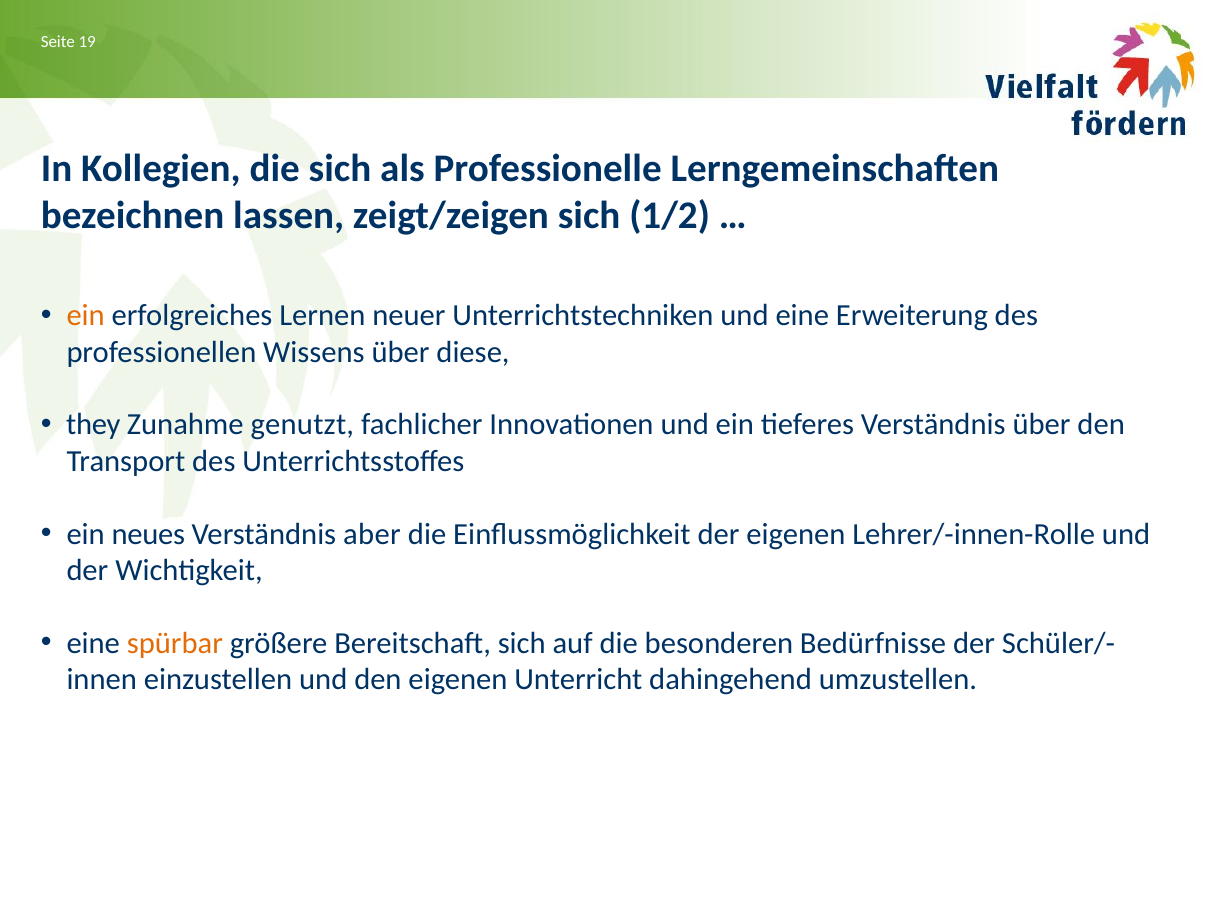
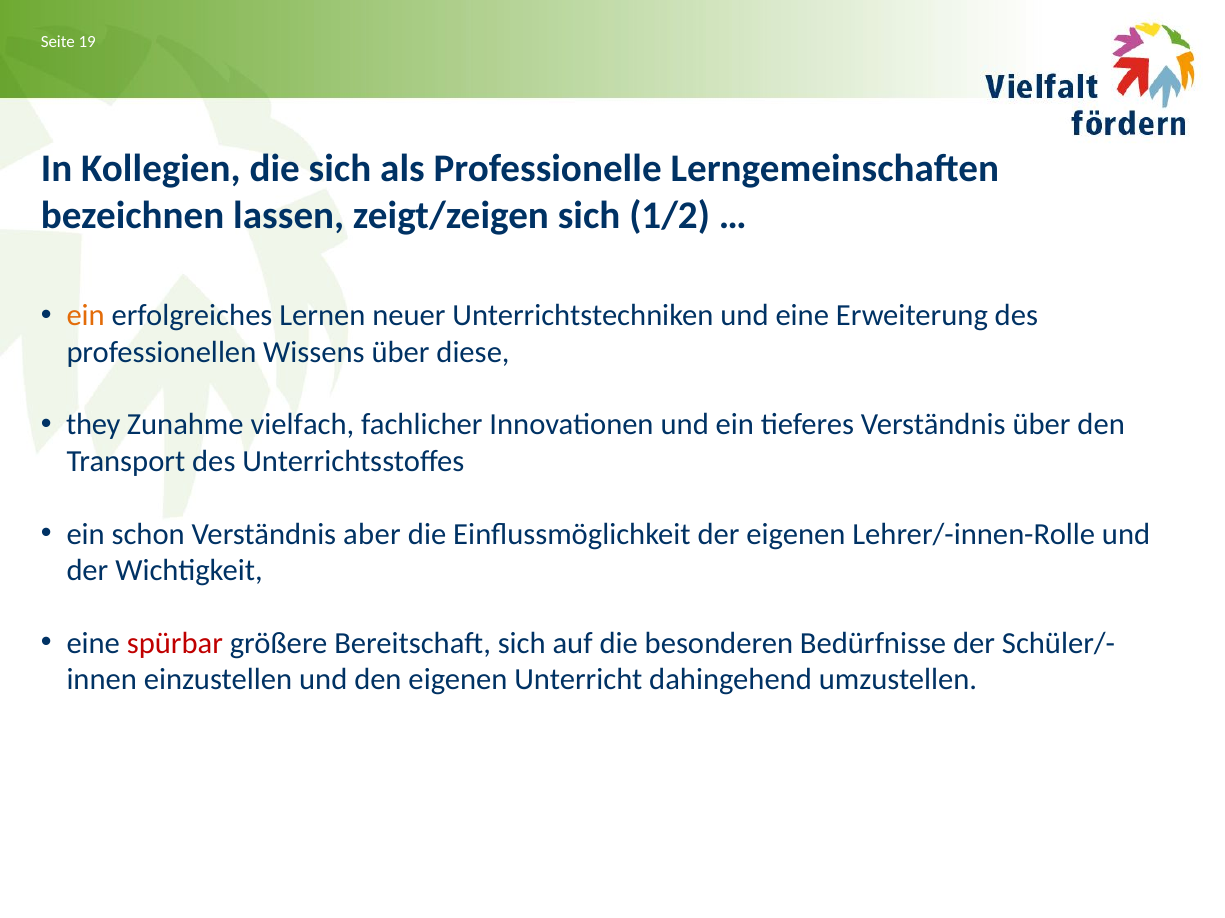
genutzt: genutzt -> vielfach
neues: neues -> schon
spürbar colour: orange -> red
